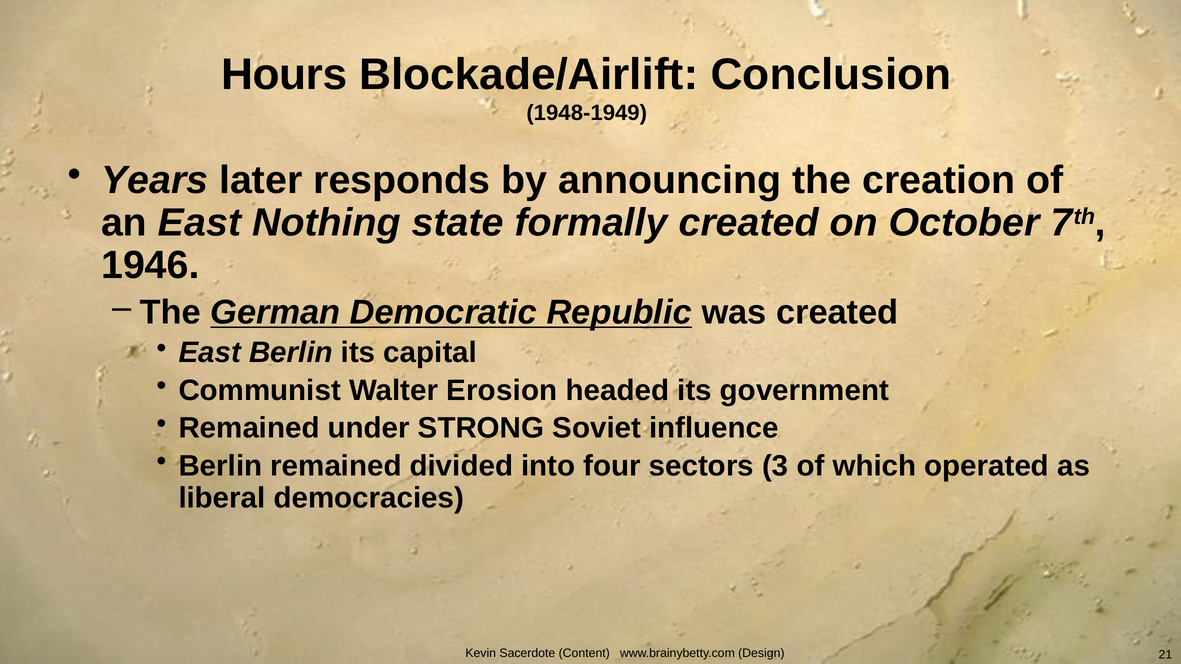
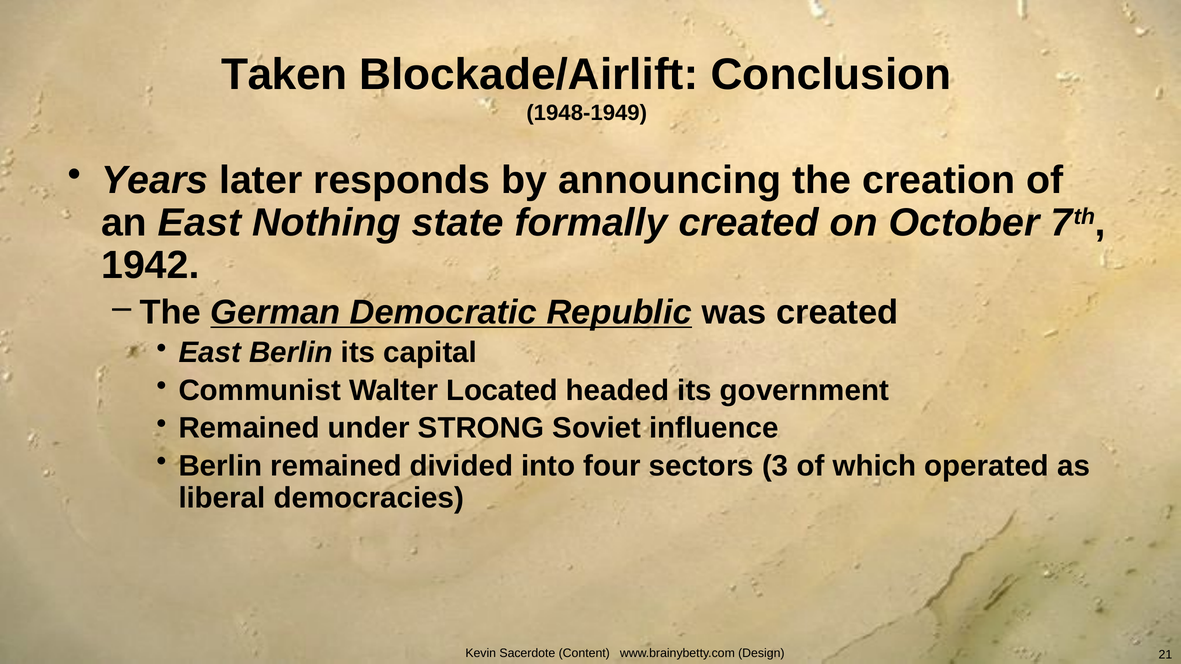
Hours: Hours -> Taken
1946: 1946 -> 1942
Erosion: Erosion -> Located
